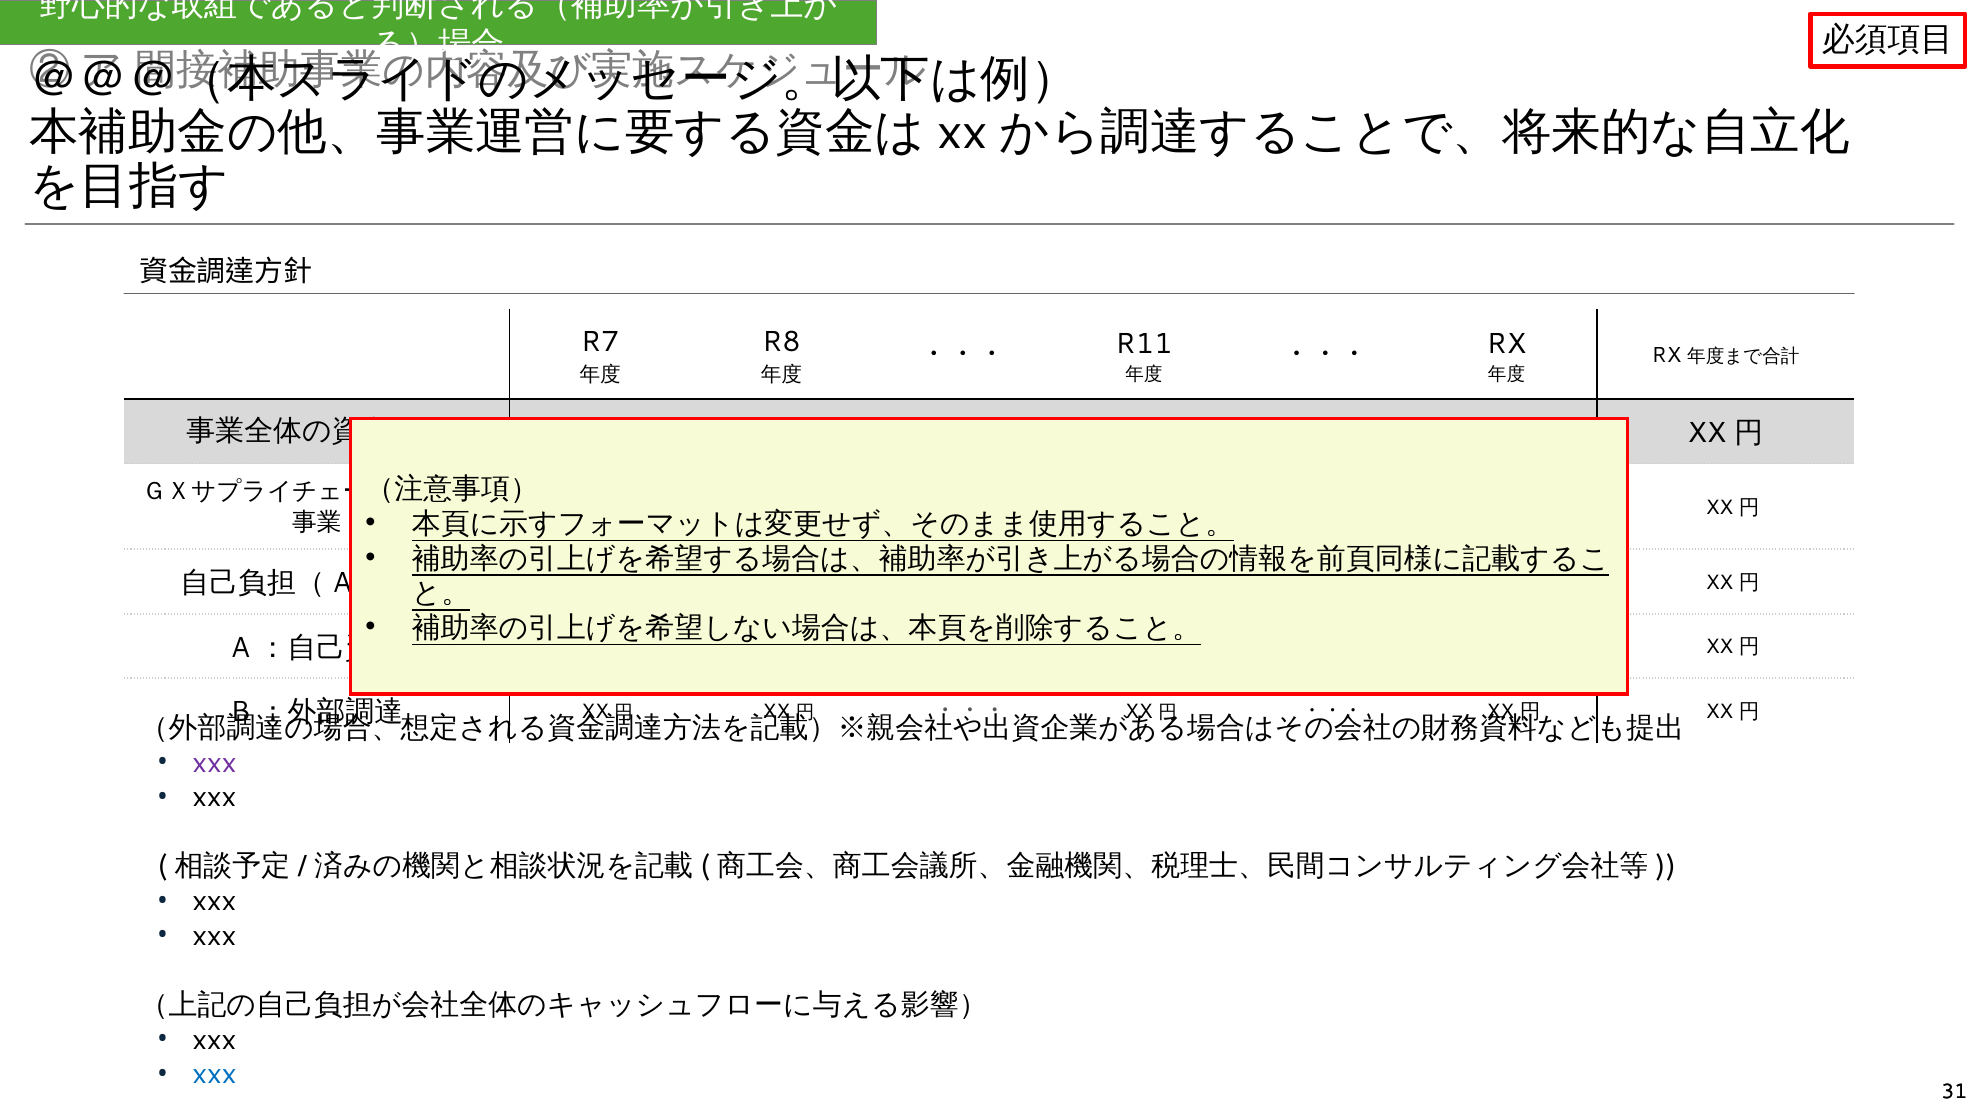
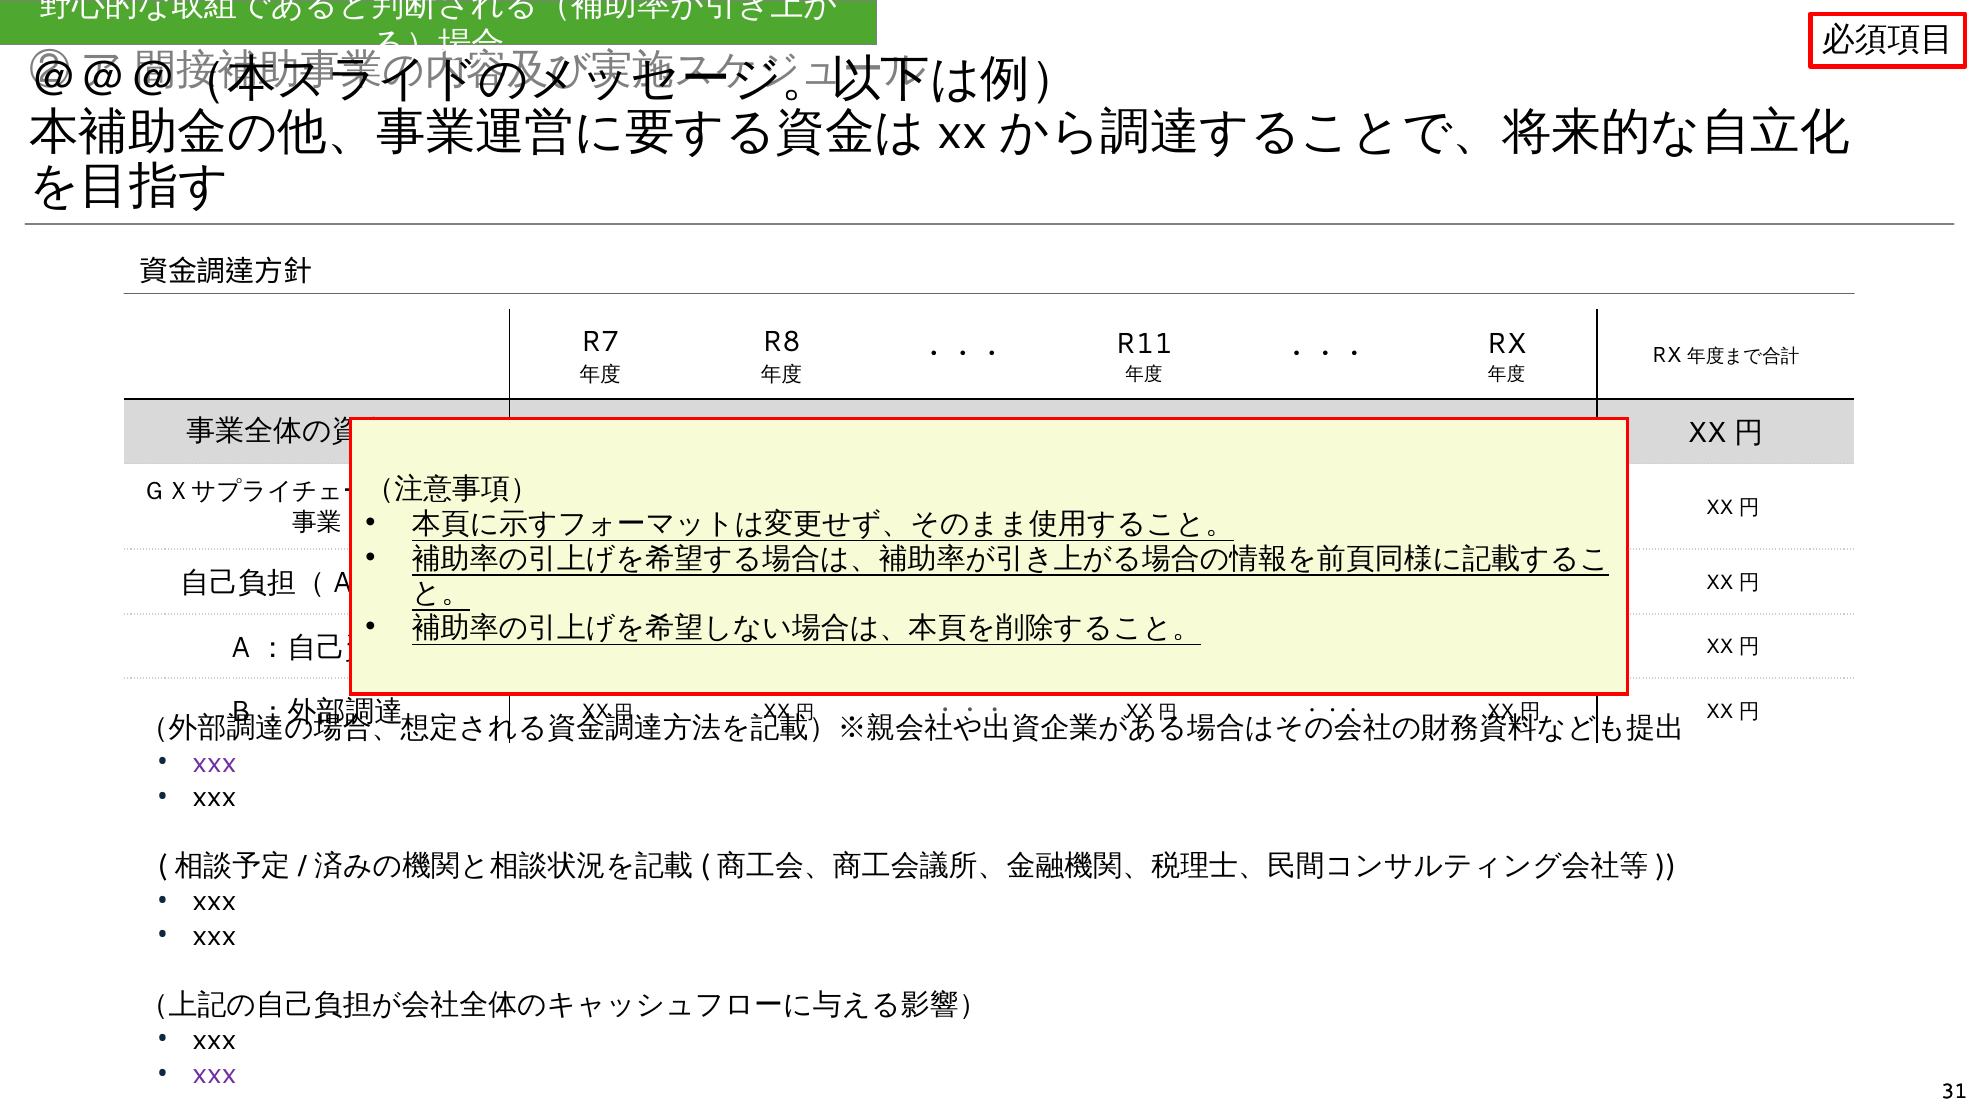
xxx at (214, 1074) colour: blue -> purple
